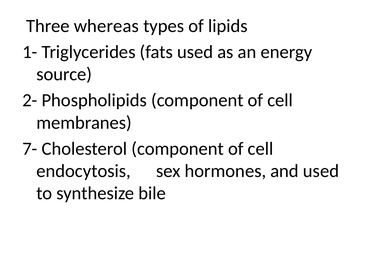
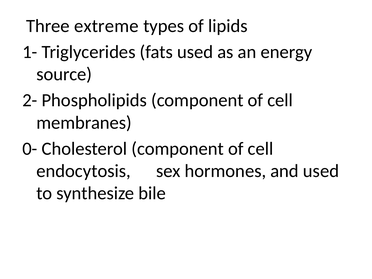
whereas: whereas -> extreme
7-: 7- -> 0-
